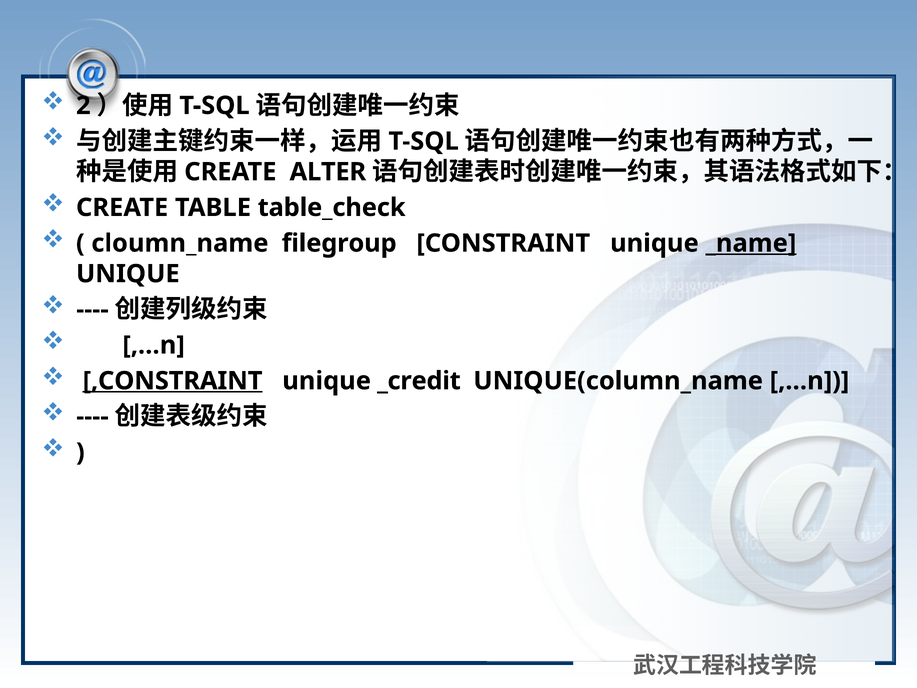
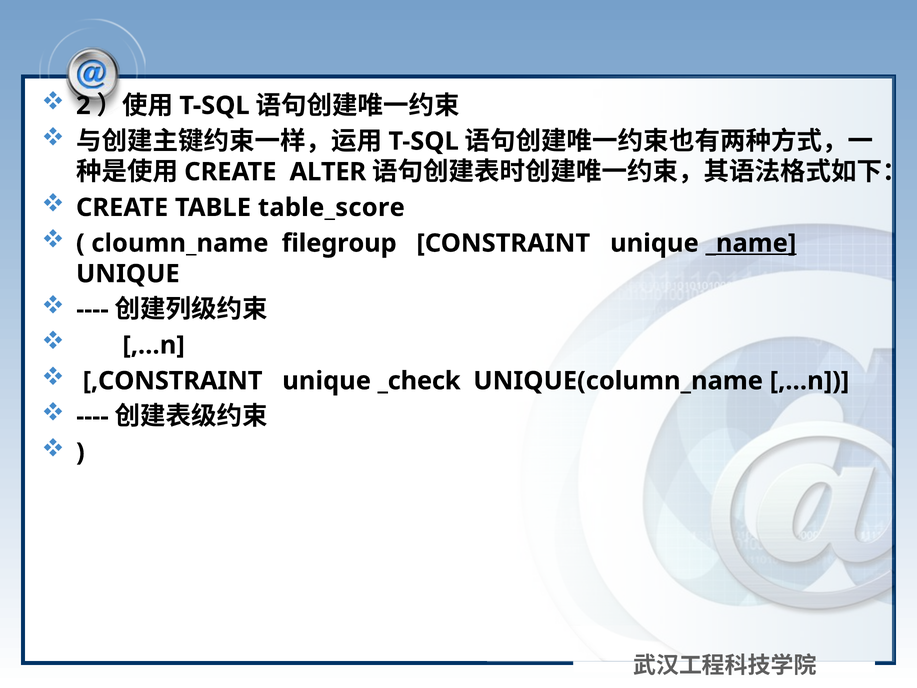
table_check: table_check -> table_score
,CONSTRAINT underline: present -> none
_credit: _credit -> _check
